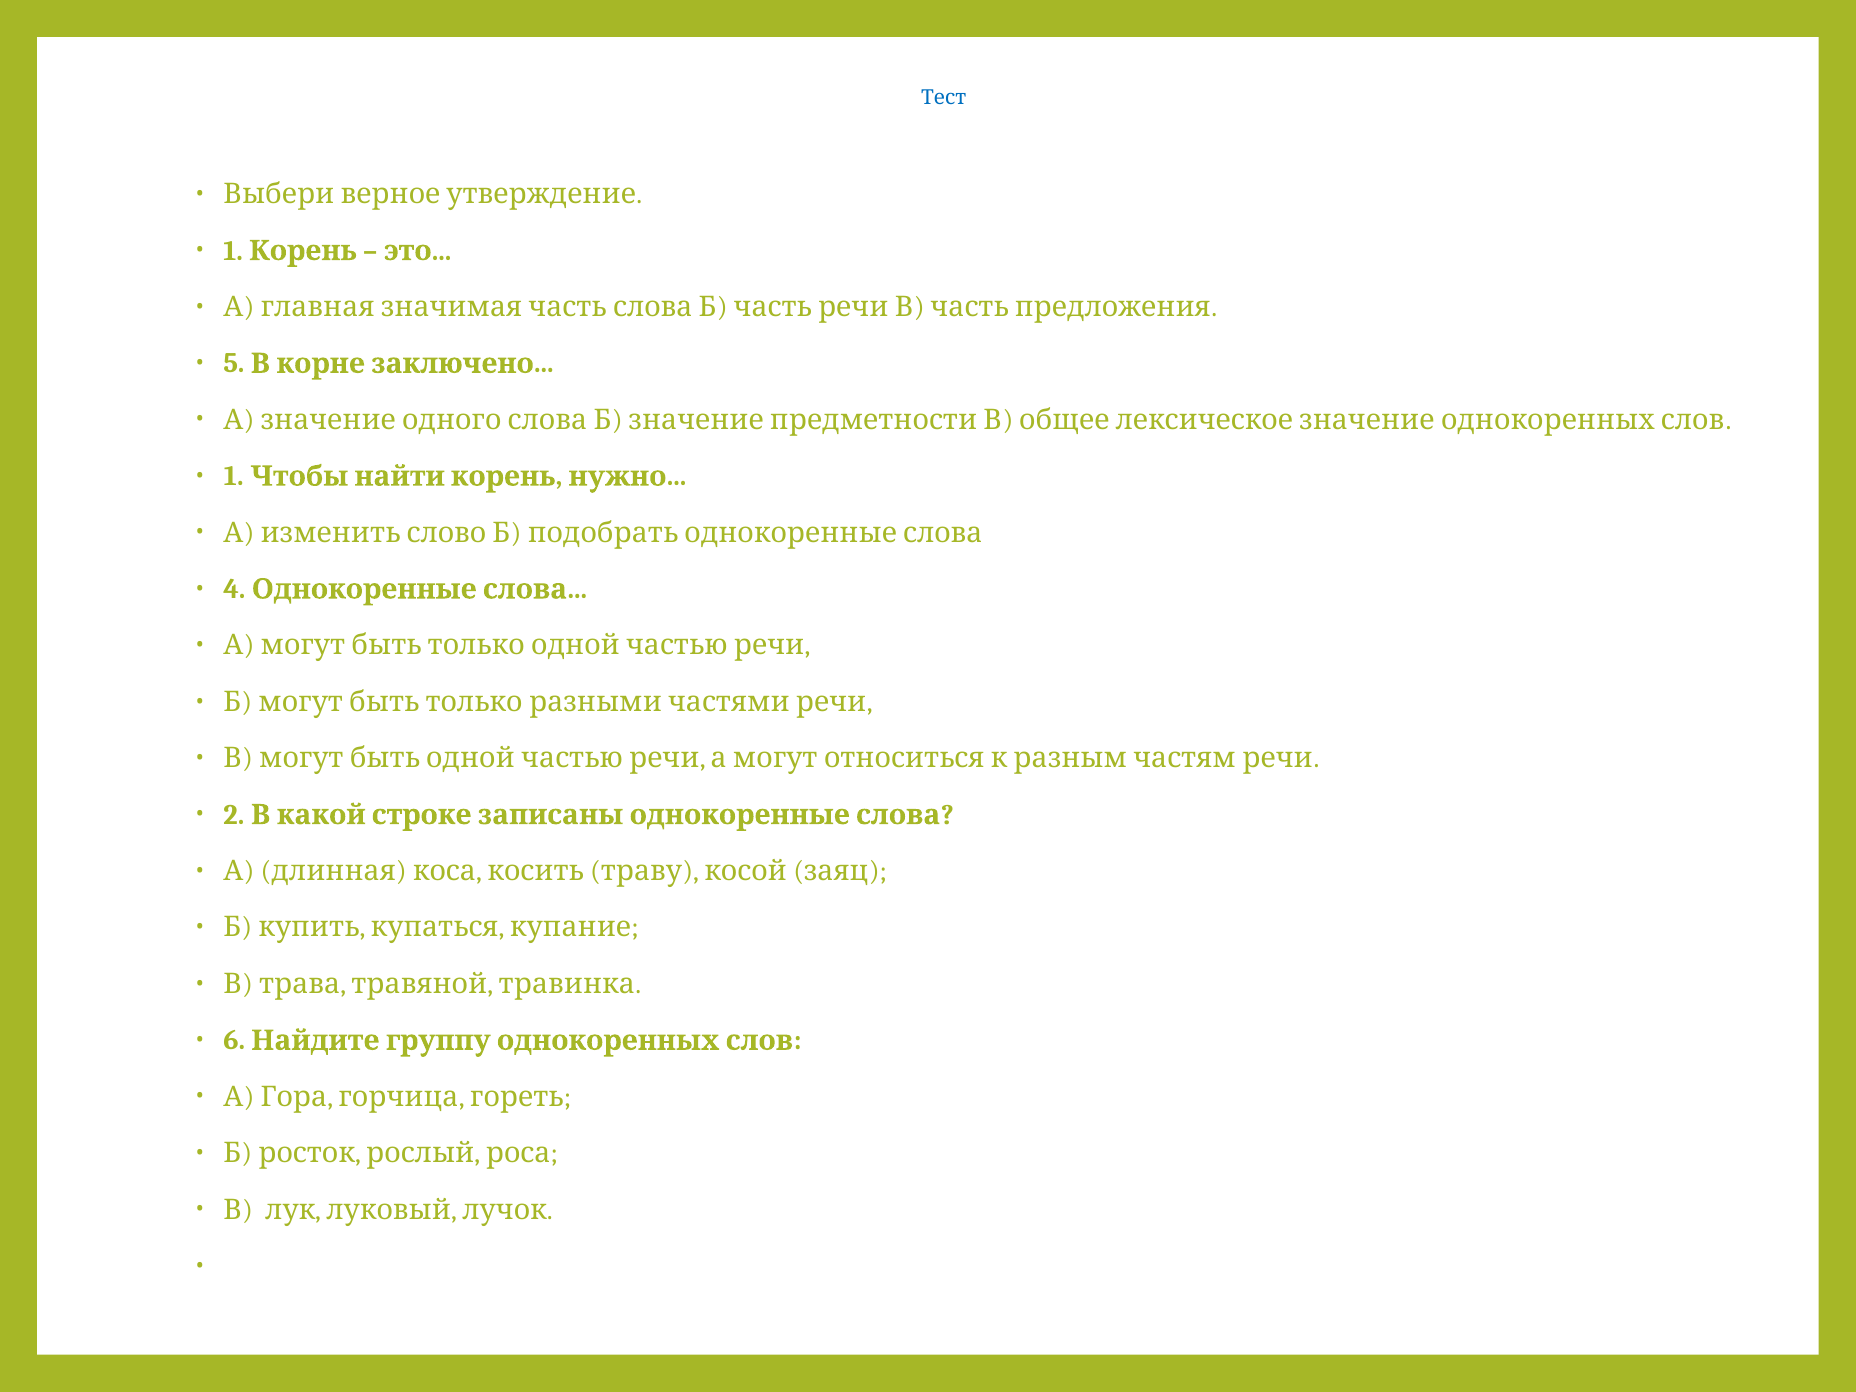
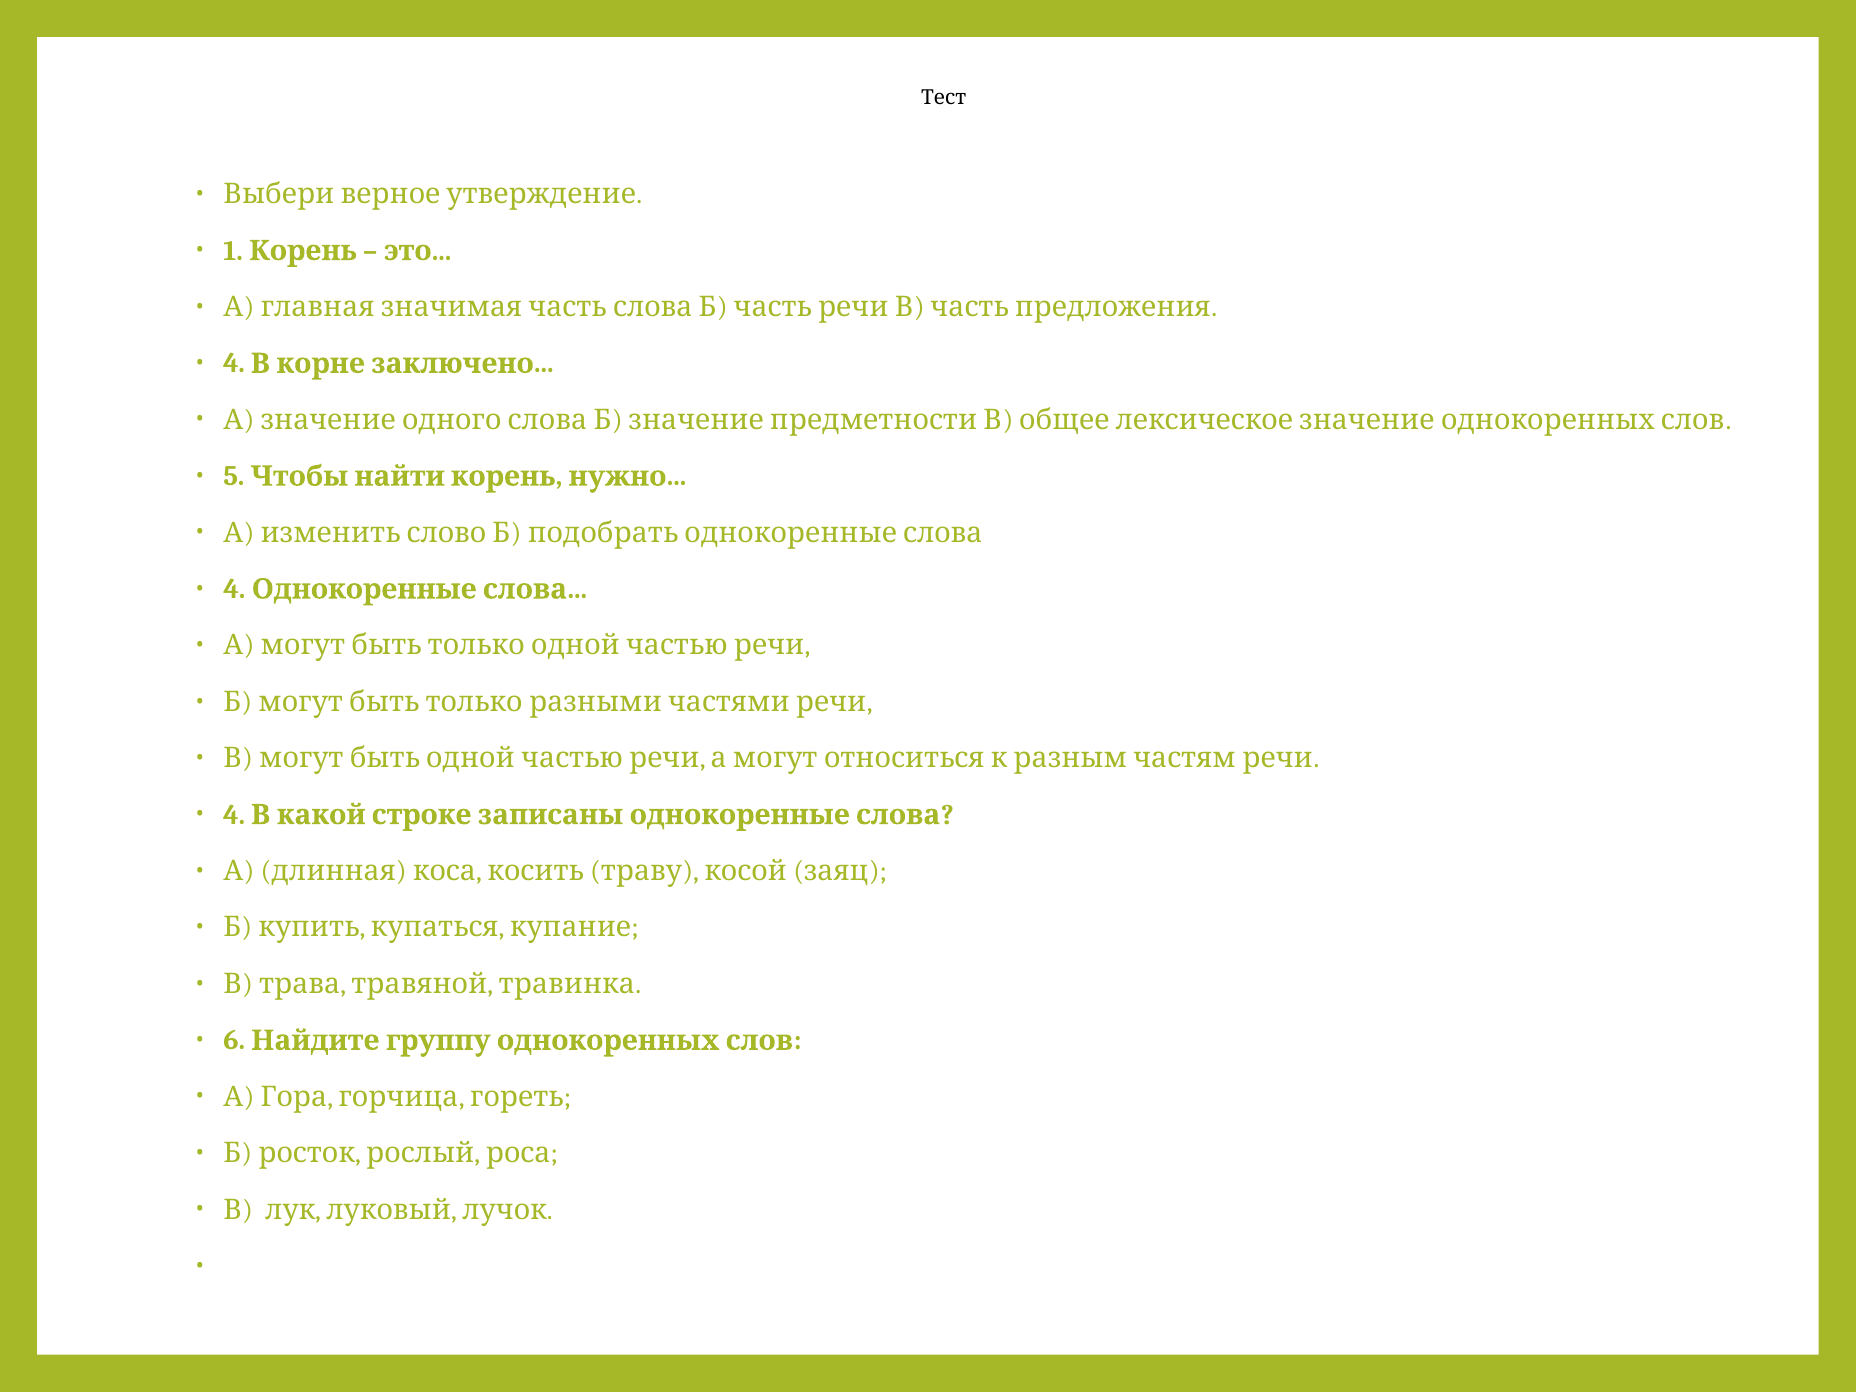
Тест colour: blue -> black
5 at (234, 364): 5 -> 4
1 at (234, 476): 1 -> 5
2 at (234, 815): 2 -> 4
